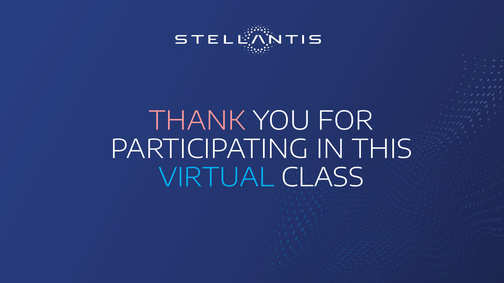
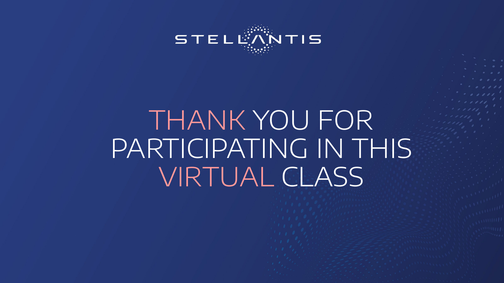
VIRTUAL colour: light blue -> pink
